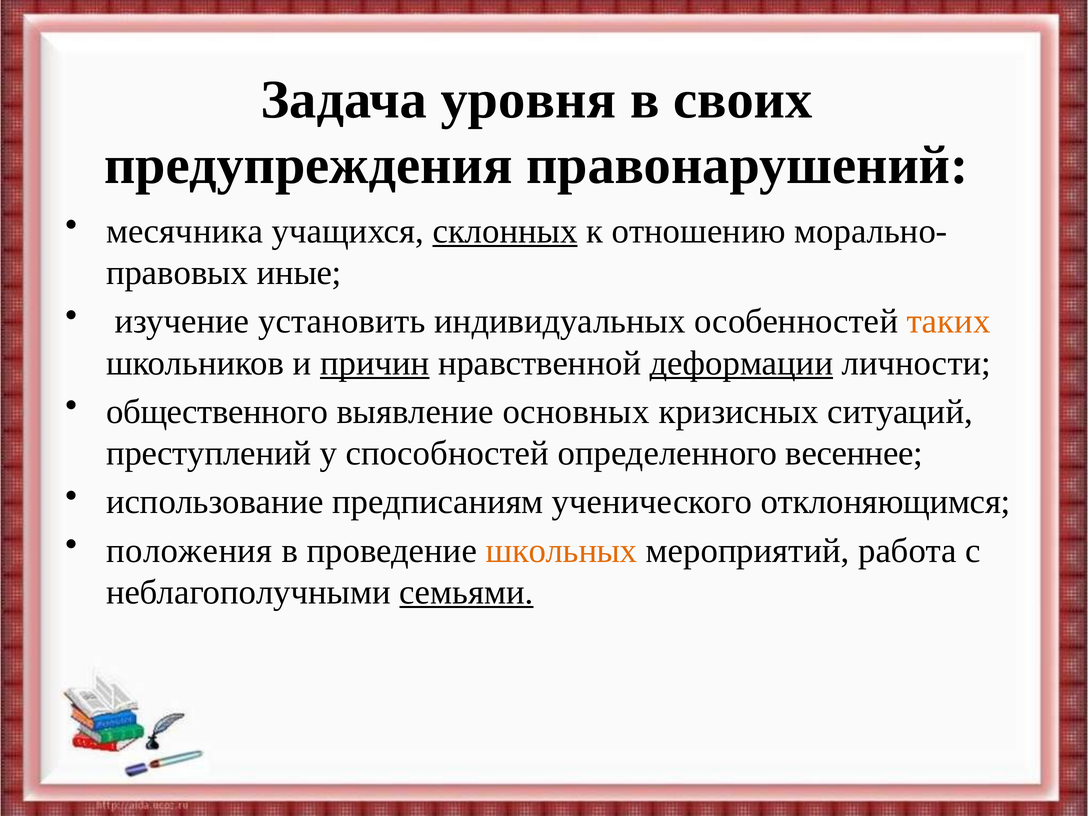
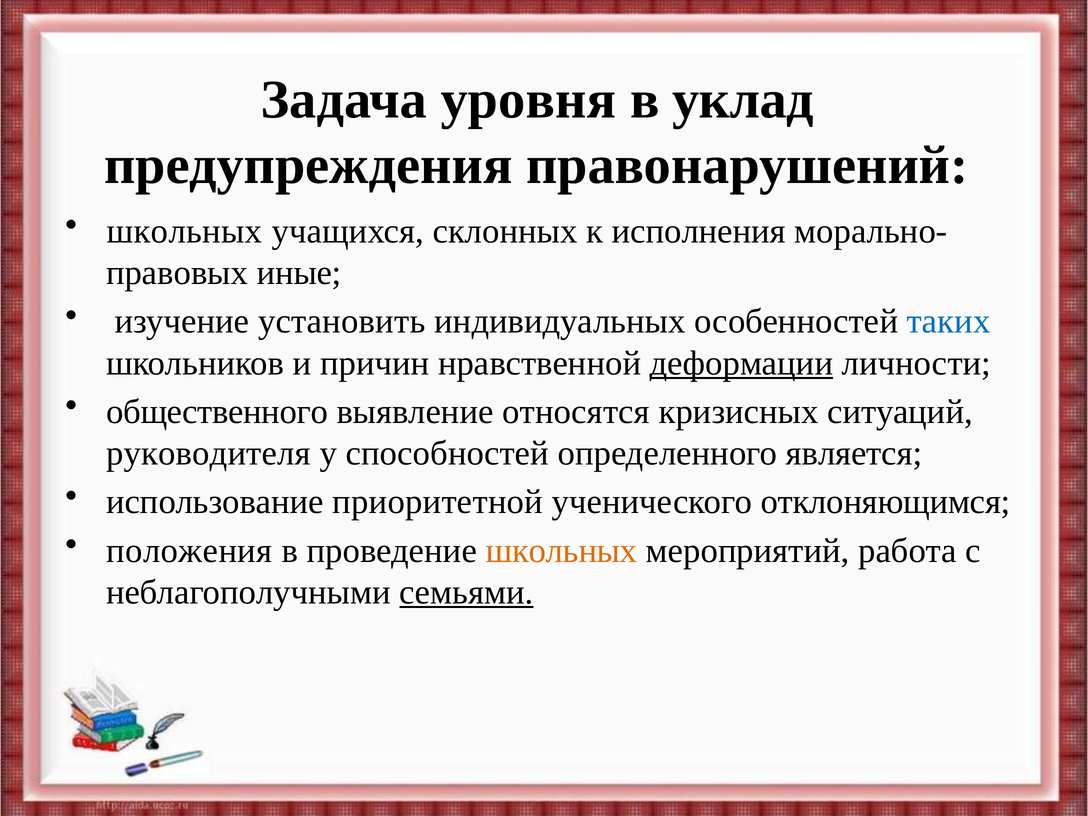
своих: своих -> уклад
месячника at (185, 231): месячника -> школьных
склонных underline: present -> none
отношению: отношению -> исполнения
таких colour: orange -> blue
причин underline: present -> none
основных: основных -> относятся
преступлений: преступлений -> руководителя
весеннее: весеннее -> является
предписаниям: предписаниям -> приоритетной
